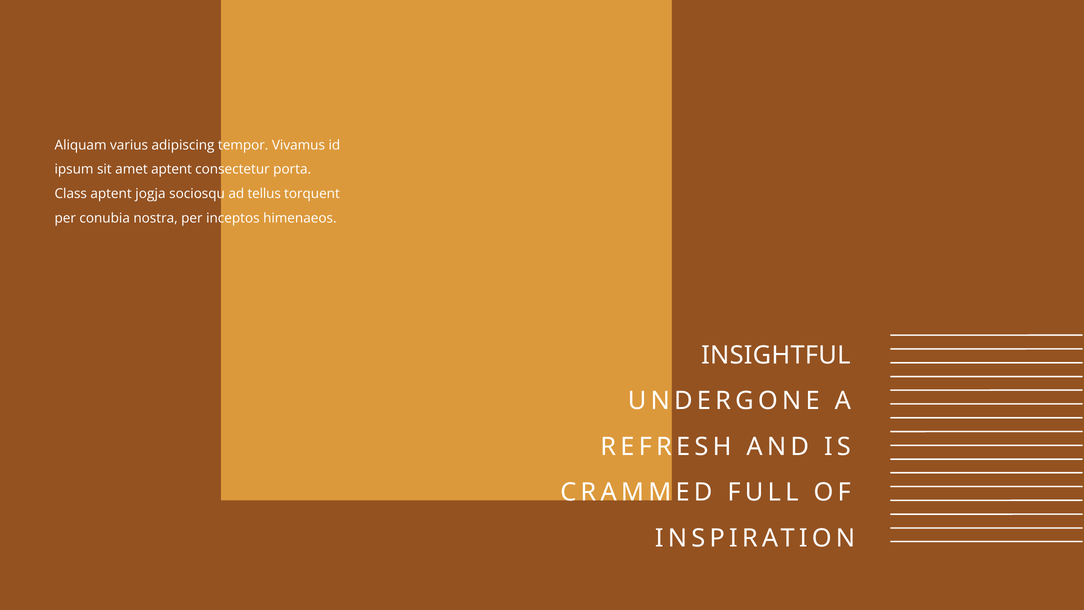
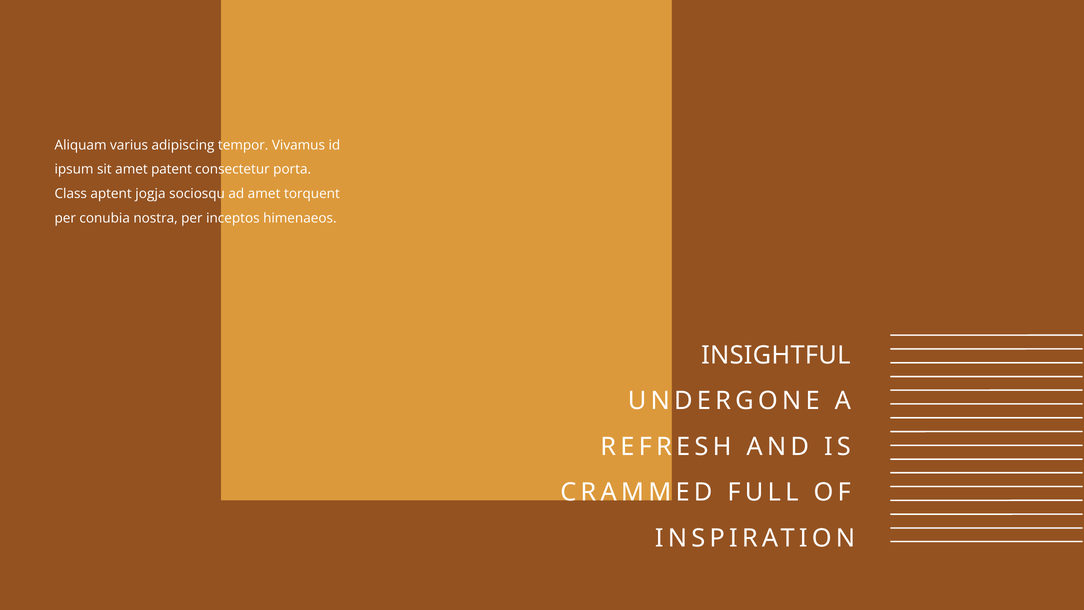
amet aptent: aptent -> patent
ad tellus: tellus -> amet
